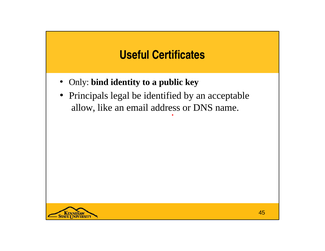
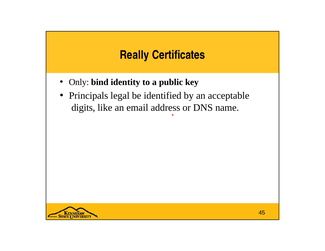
Useful: Useful -> Really
allow: allow -> digits
